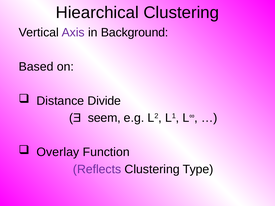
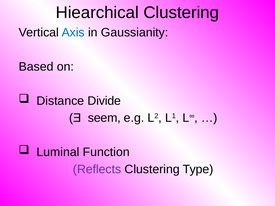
Axis colour: purple -> blue
Background: Background -> Gaussianity
Overlay: Overlay -> Luminal
